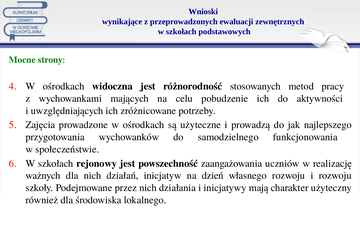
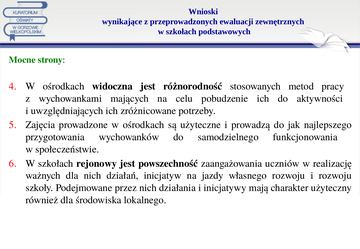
dzień: dzień -> jazdy
